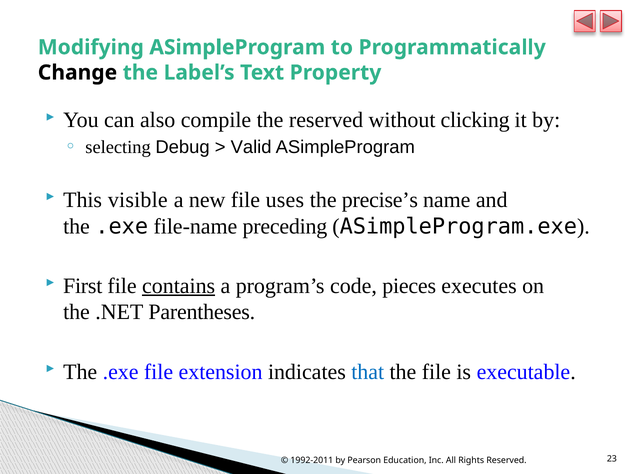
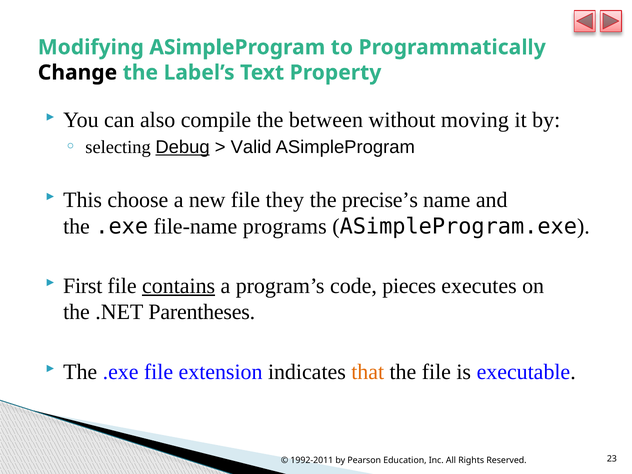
the reserved: reserved -> between
clicking: clicking -> moving
Debug underline: none -> present
visible: visible -> choose
uses: uses -> they
preceding: preceding -> programs
that colour: blue -> orange
